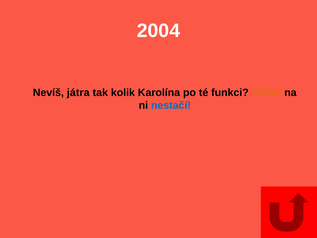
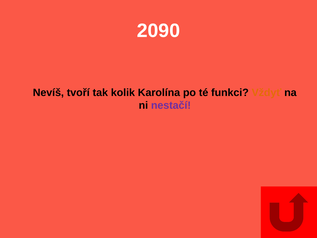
2004: 2004 -> 2090
játra: játra -> tvoří
nestačí colour: blue -> purple
